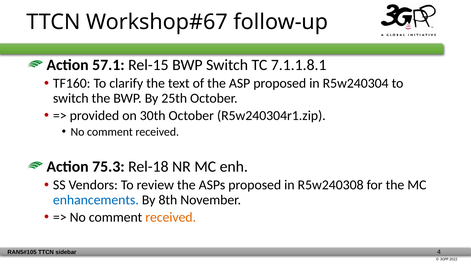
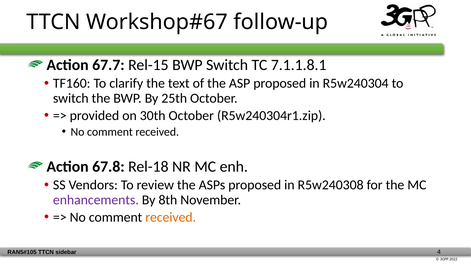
57.1: 57.1 -> 67.7
75.3: 75.3 -> 67.8
enhancements colour: blue -> purple
